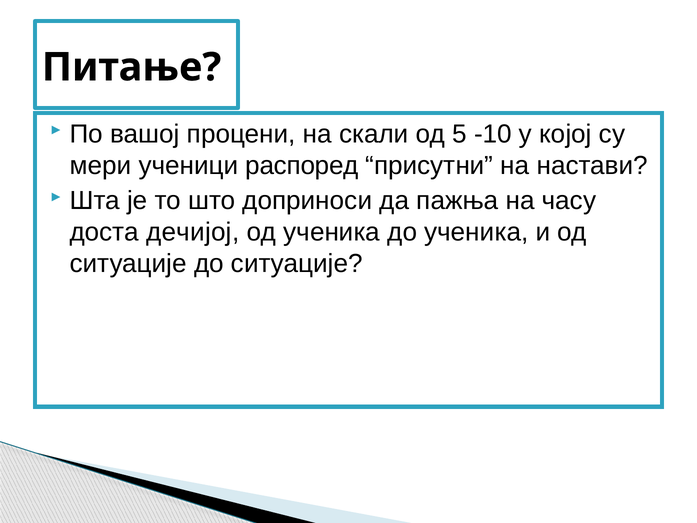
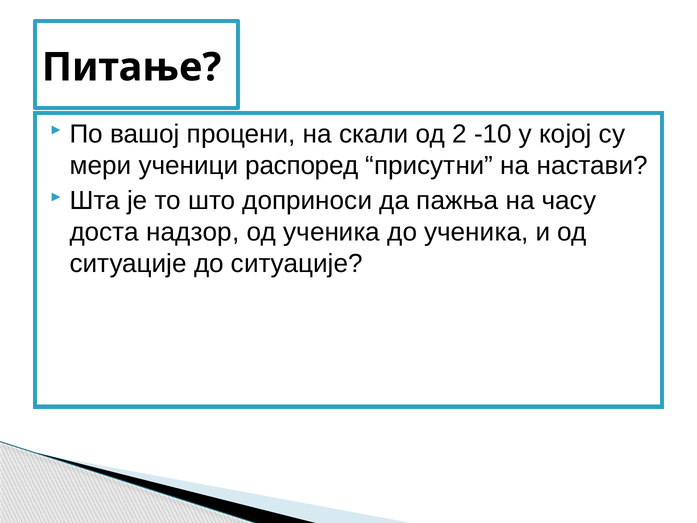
5: 5 -> 2
дечијој: дечијој -> надзор
